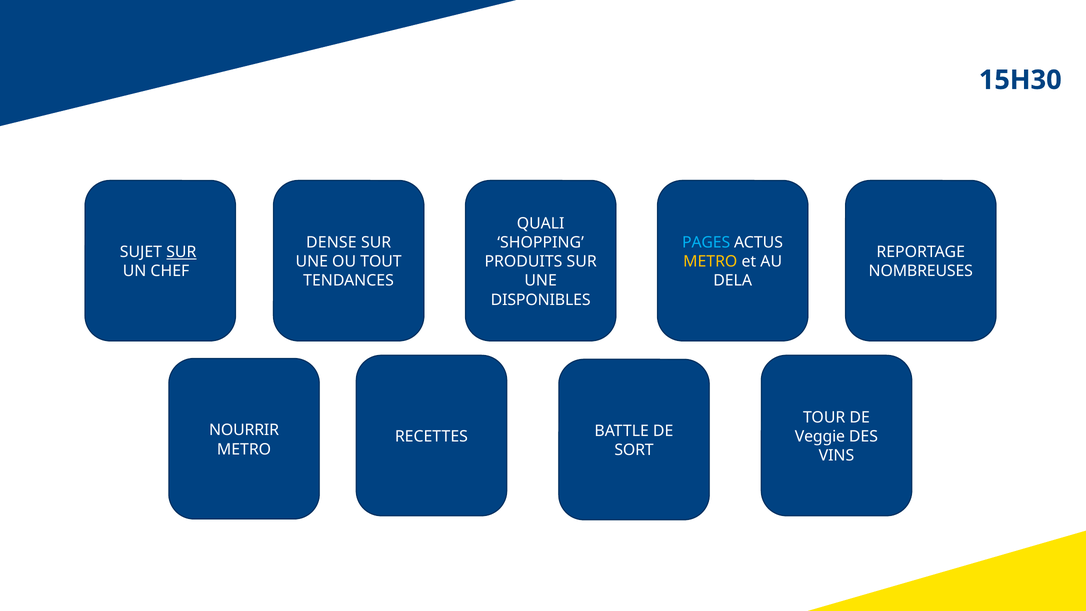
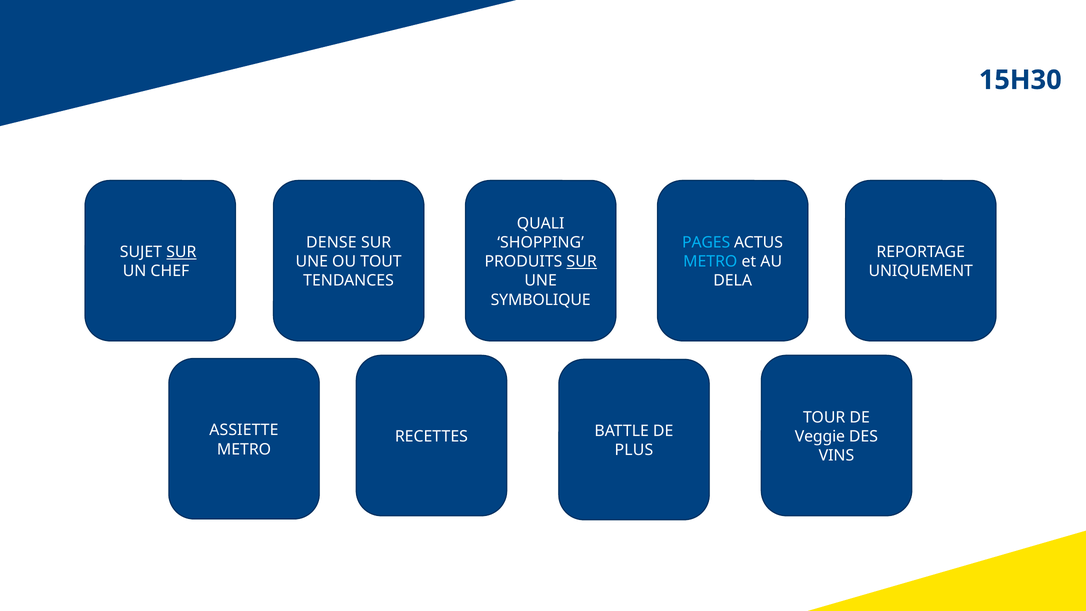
SUR at (582, 262) underline: none -> present
METRO at (710, 262) colour: yellow -> light blue
NOMBREUSES: NOMBREUSES -> UNIQUEMENT
DISPONIBLES: DISPONIBLES -> SYMBOLIQUE
NOURRIR: NOURRIR -> ASSIETTE
SORT: SORT -> PLUS
